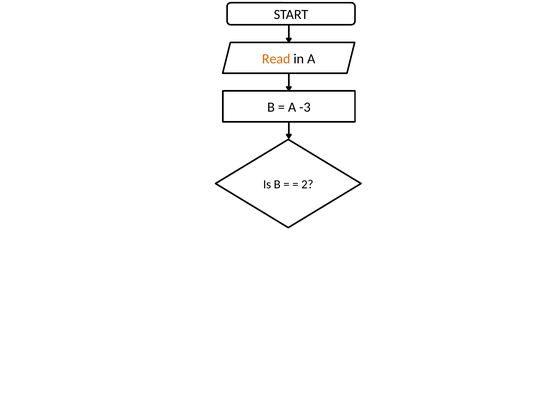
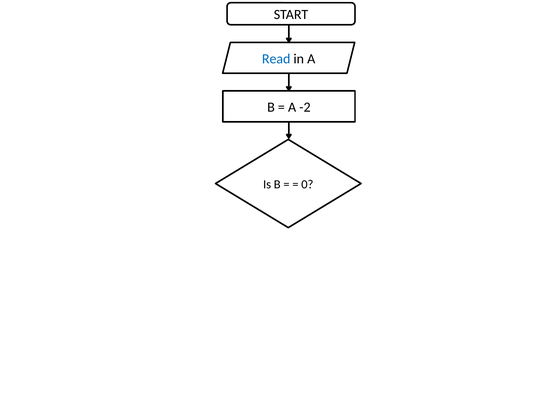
Read colour: orange -> blue
-3: -3 -> -2
2: 2 -> 0
